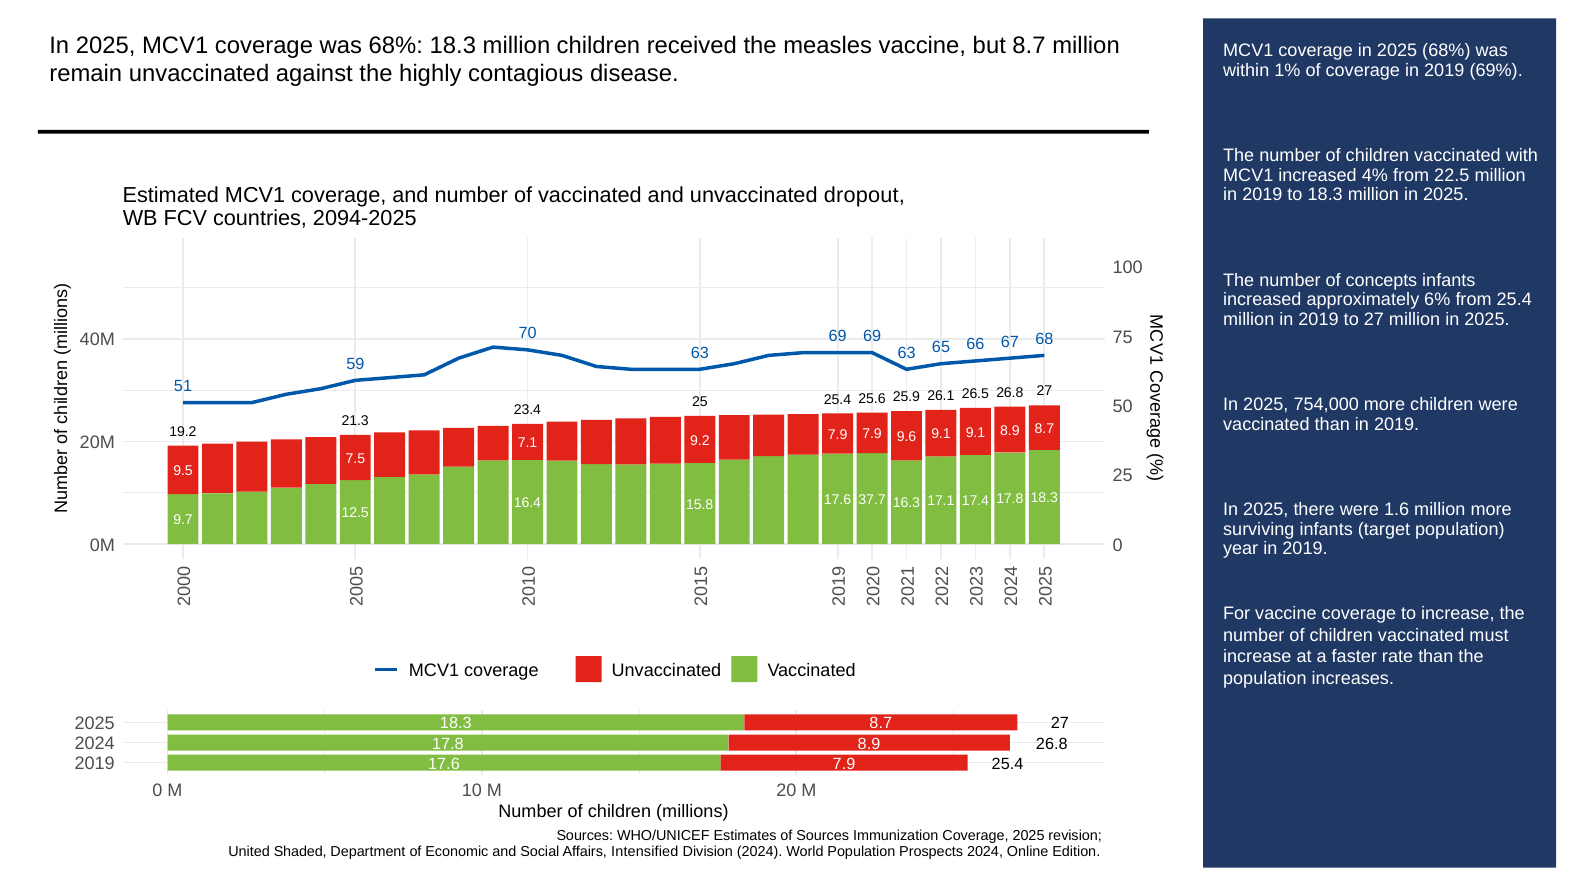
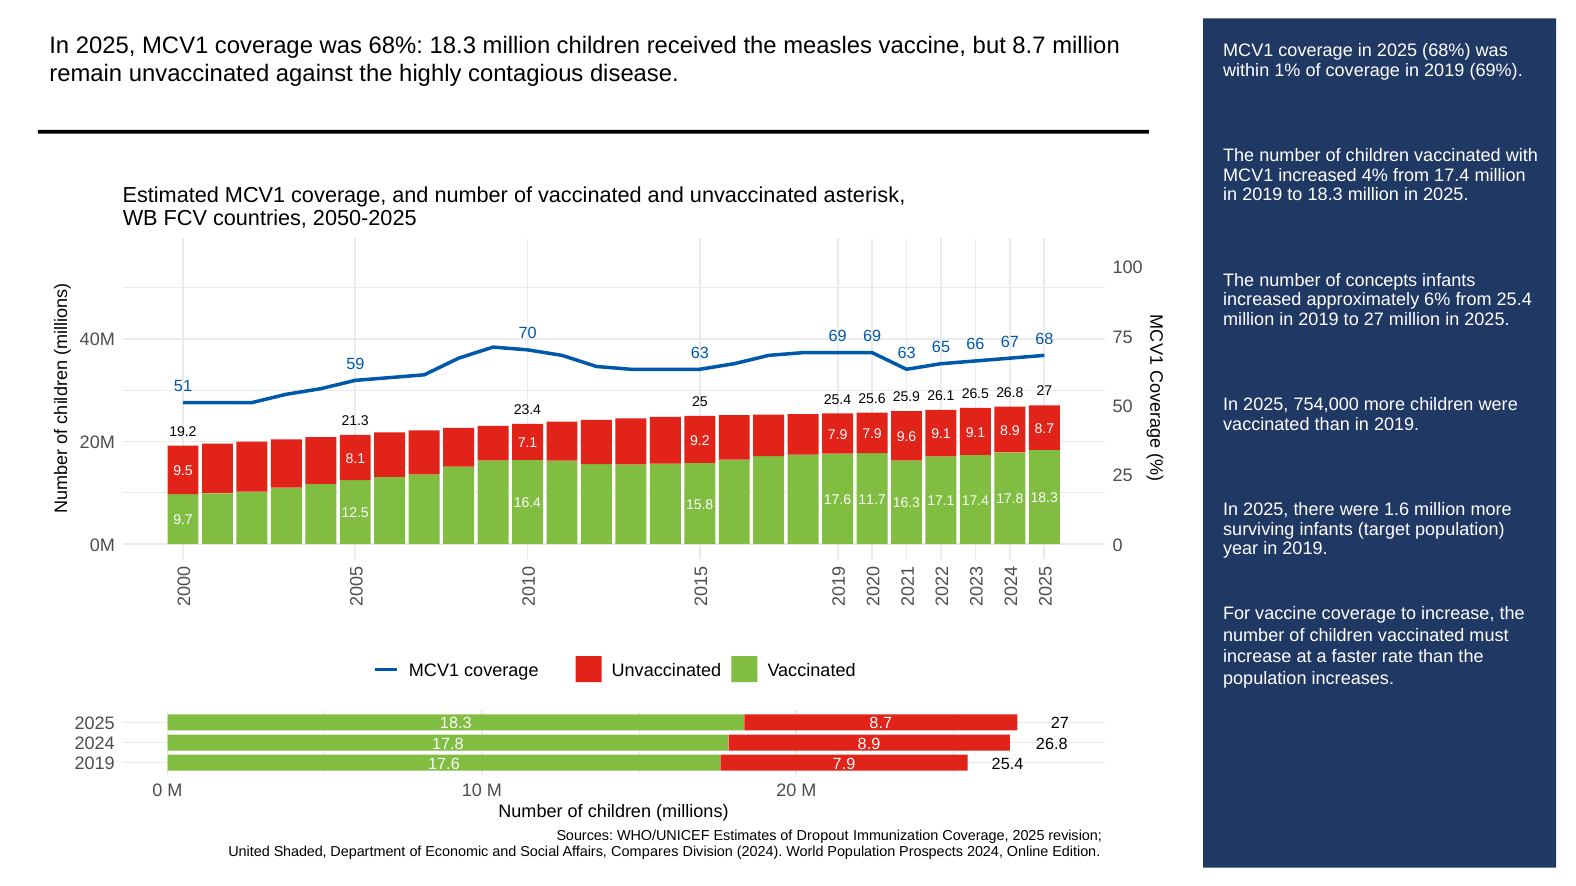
from 22.5: 22.5 -> 17.4
dropout: dropout -> asterisk
2094-2025: 2094-2025 -> 2050-2025
7.5: 7.5 -> 8.1
37.7: 37.7 -> 11.7
of Sources: Sources -> Dropout
Intensified: Intensified -> Compares
